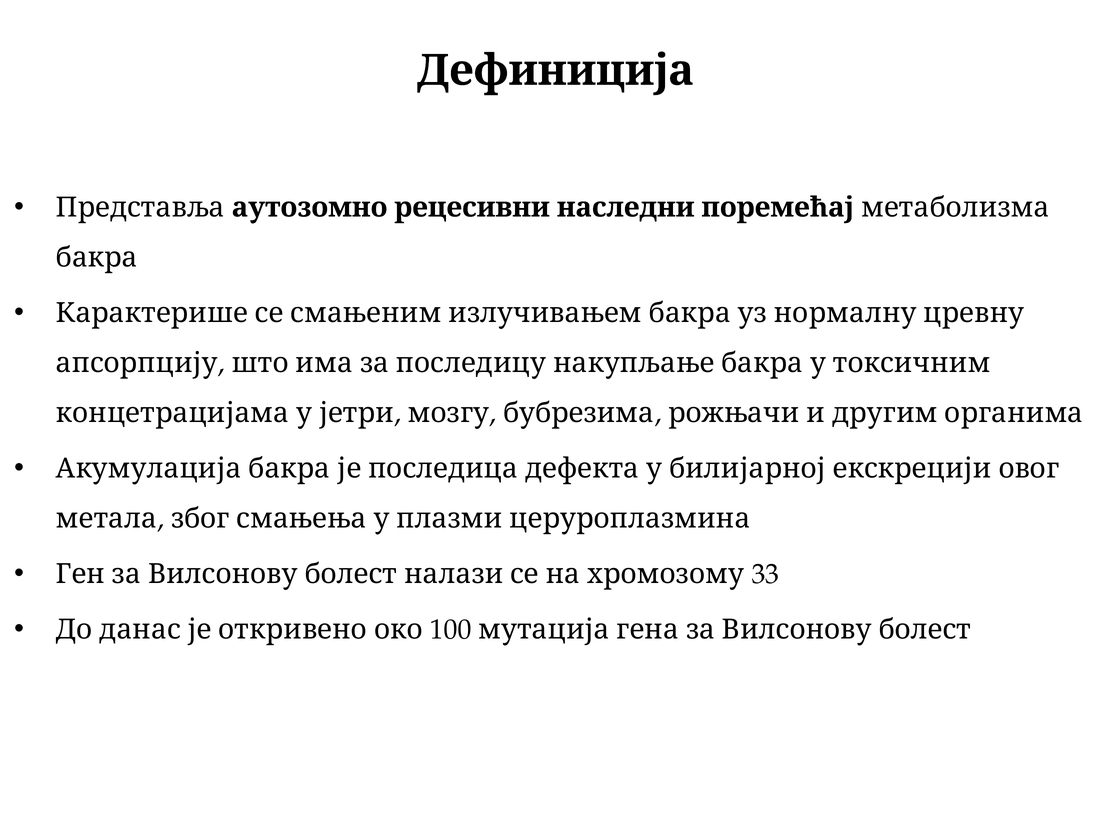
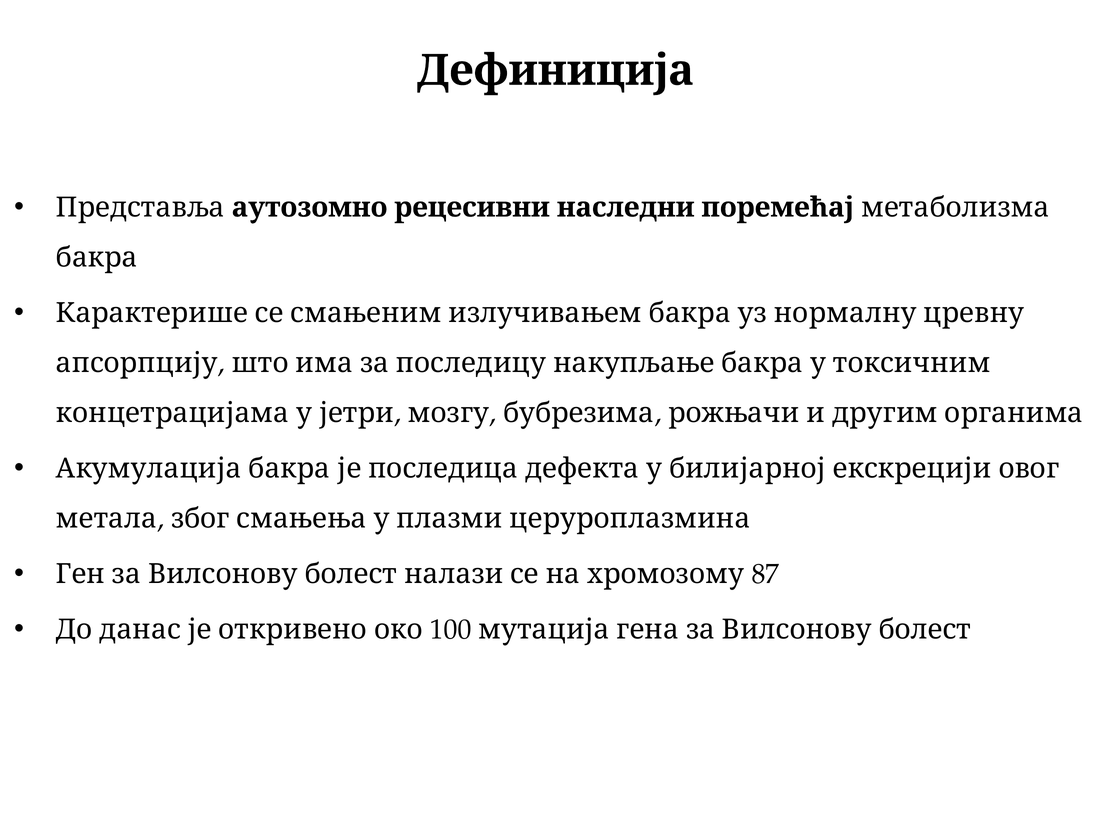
33: 33 -> 87
